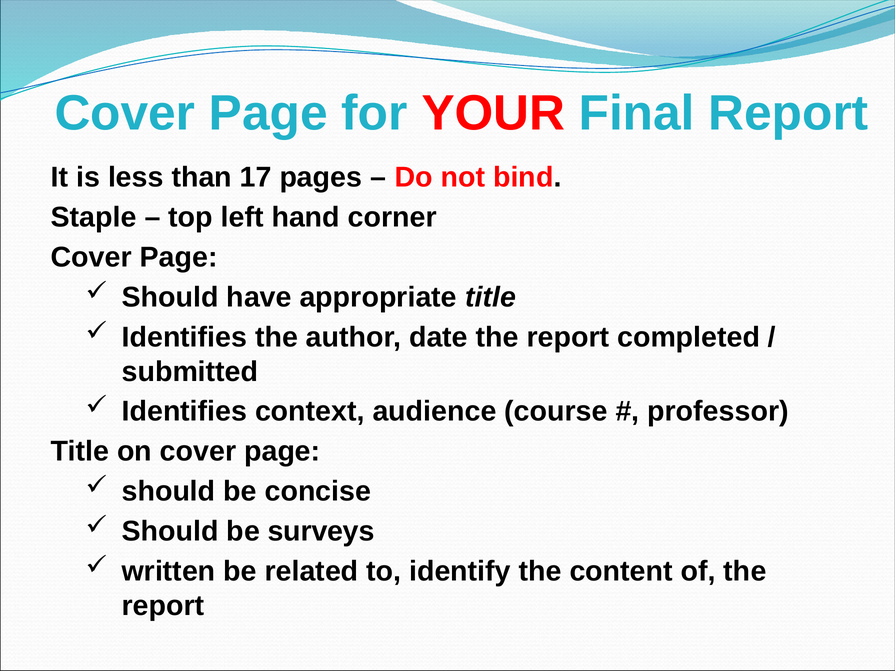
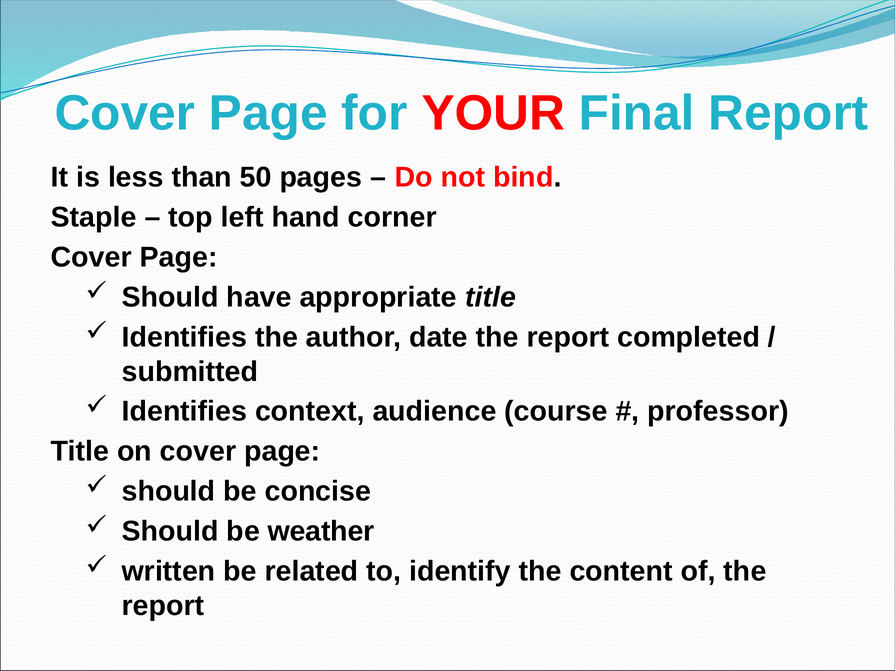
17: 17 -> 50
surveys: surveys -> weather
